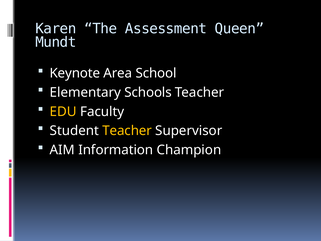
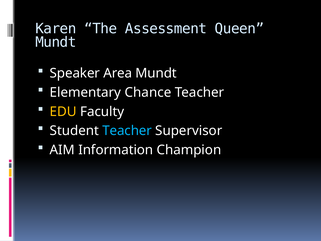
Keynote: Keynote -> Speaker
Area School: School -> Mundt
Schools: Schools -> Chance
Teacher at (127, 131) colour: yellow -> light blue
